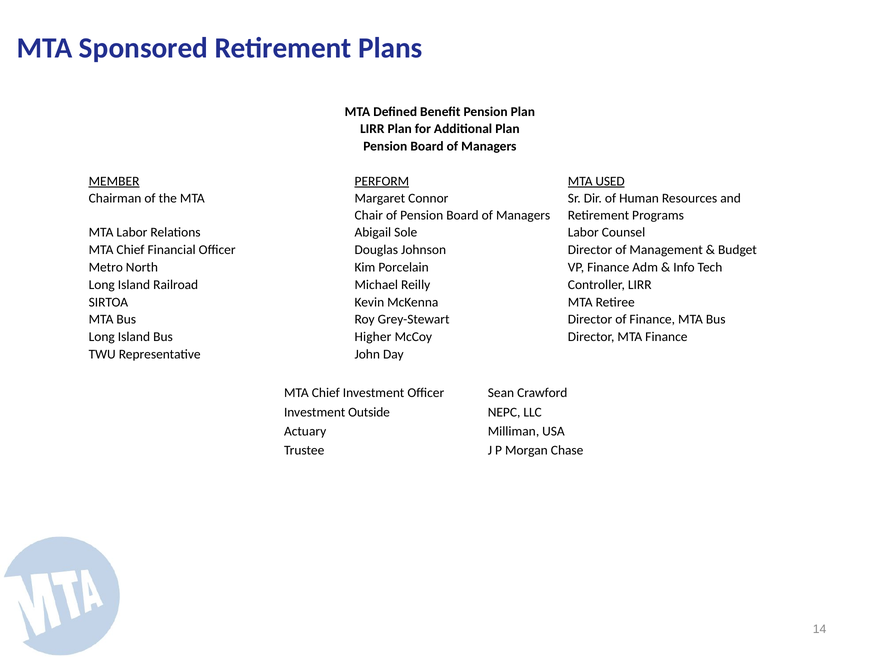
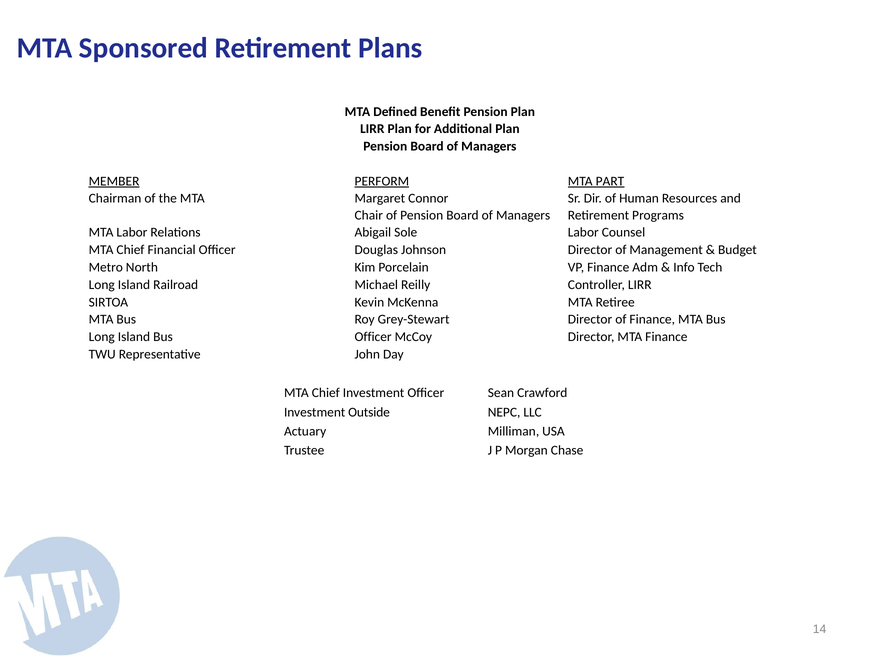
USED: USED -> PART
Bus Higher: Higher -> Officer
